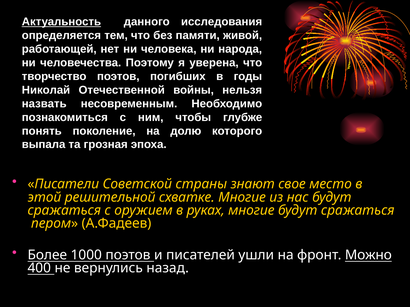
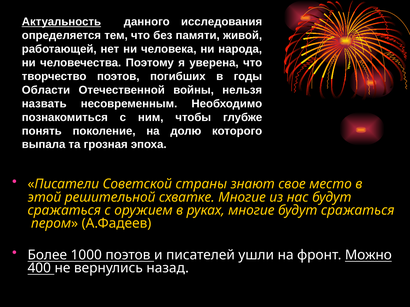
Николай: Николай -> Области
